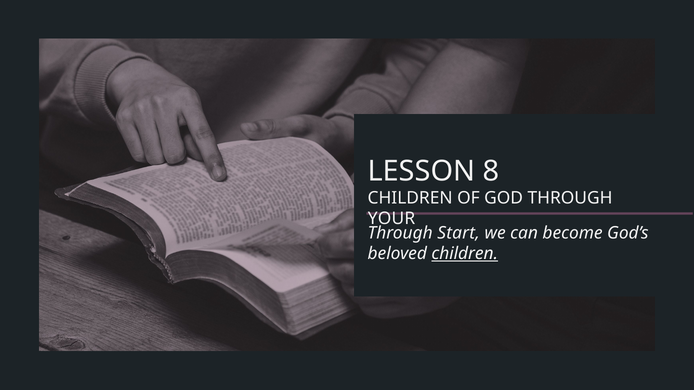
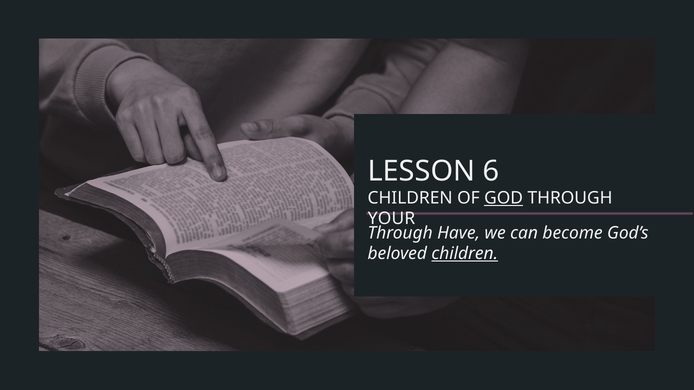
8: 8 -> 6
GOD underline: none -> present
Start: Start -> Have
